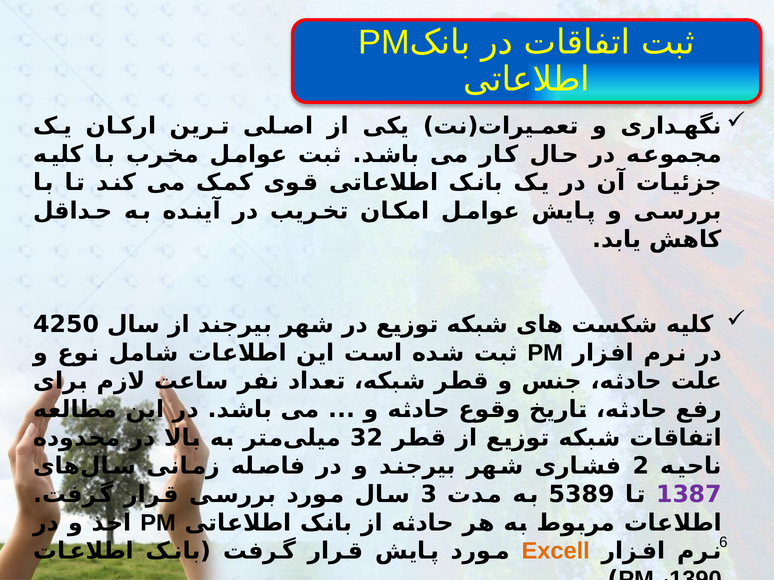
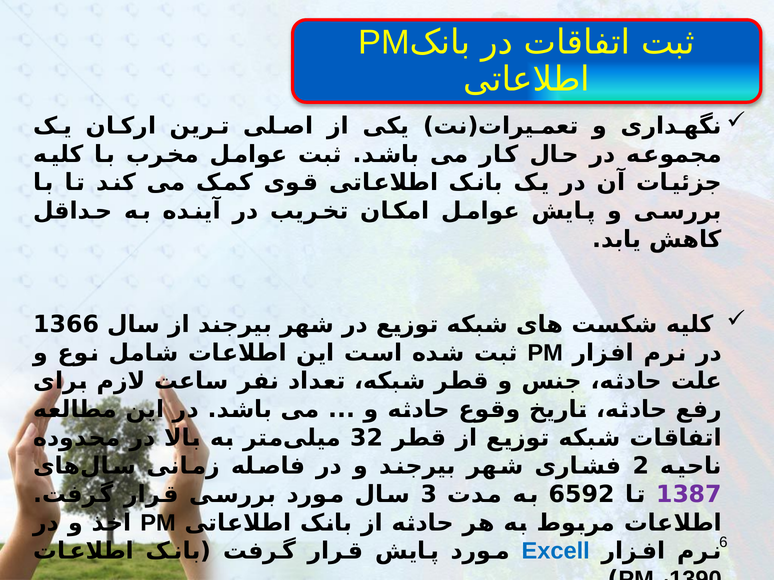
4250: 4250 -> 1366
5389: 5389 -> 6592
Excell colour: orange -> blue
